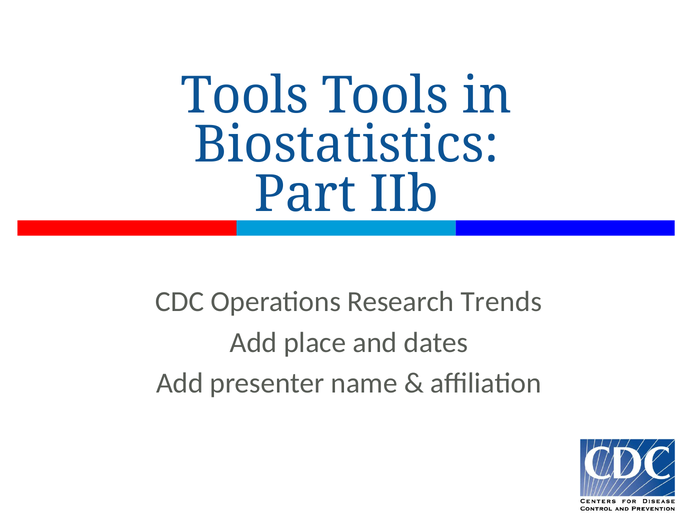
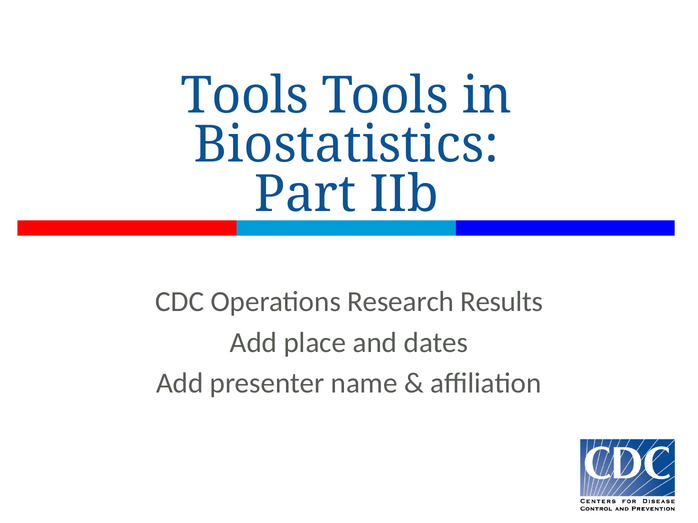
Trends: Trends -> Results
